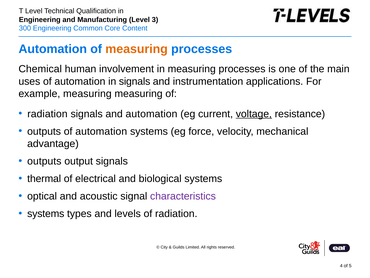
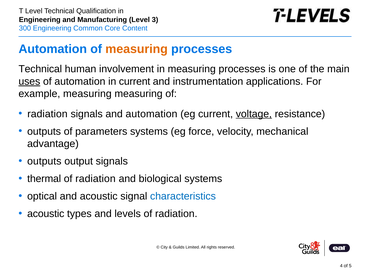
Chemical at (40, 69): Chemical -> Technical
uses underline: none -> present
in signals: signals -> current
outputs of automation: automation -> parameters
electrical at (96, 178): electrical -> radiation
characteristics colour: purple -> blue
systems at (46, 213): systems -> acoustic
